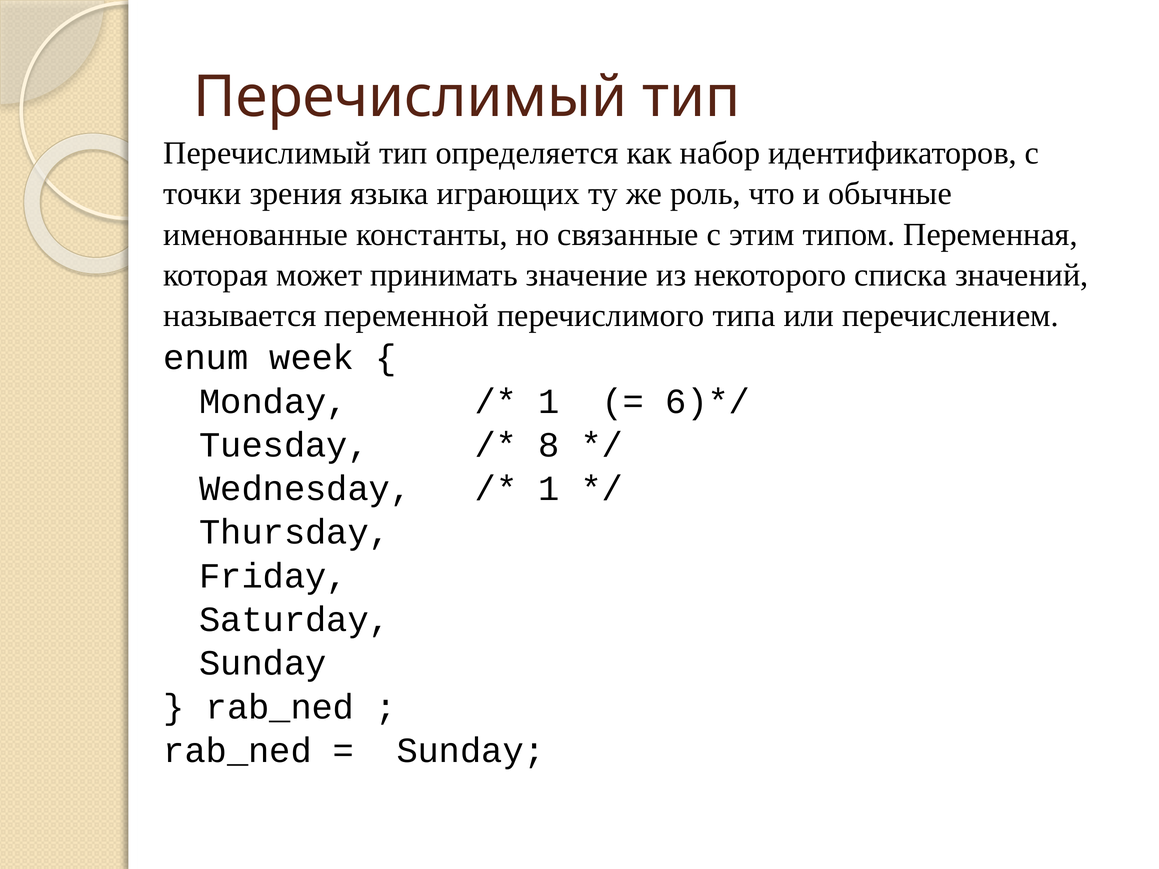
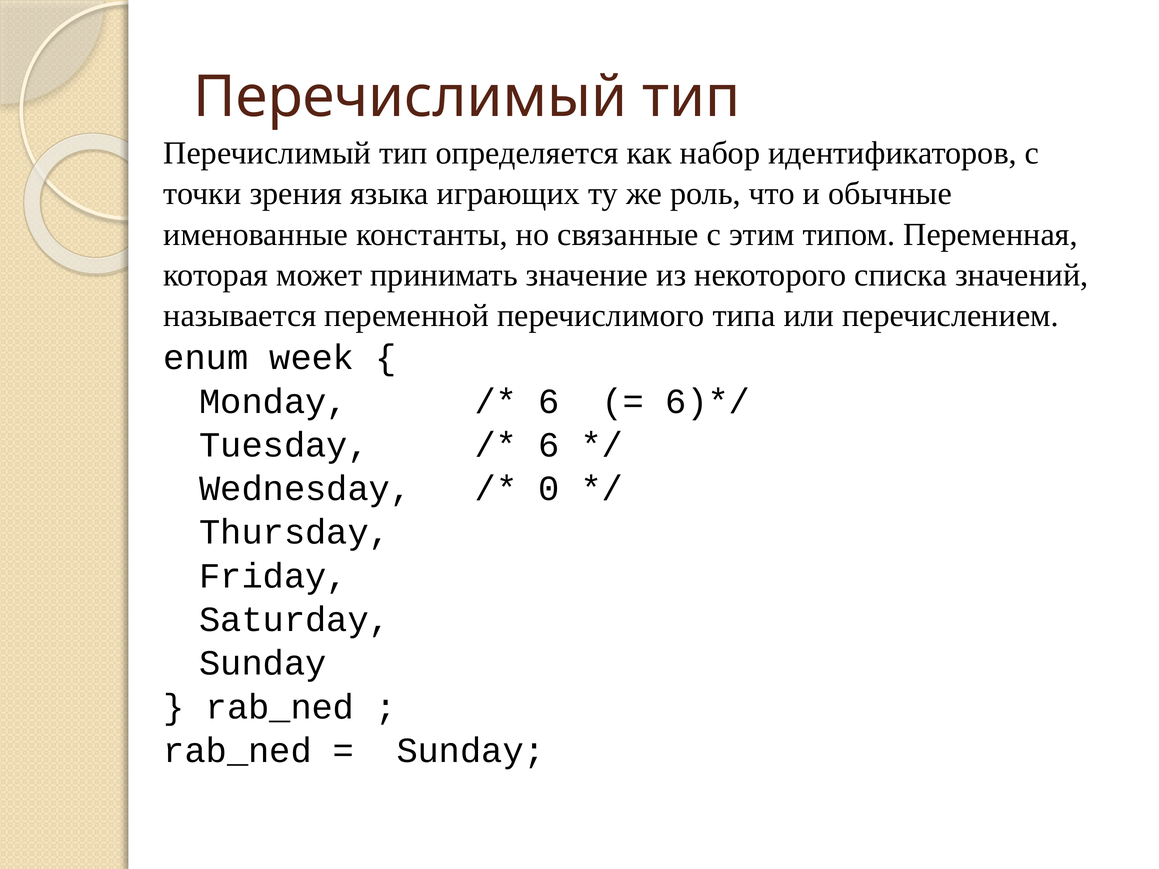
1 at (549, 401): 1 -> 6
8 at (549, 445): 8 -> 6
1 at (549, 489): 1 -> 0
